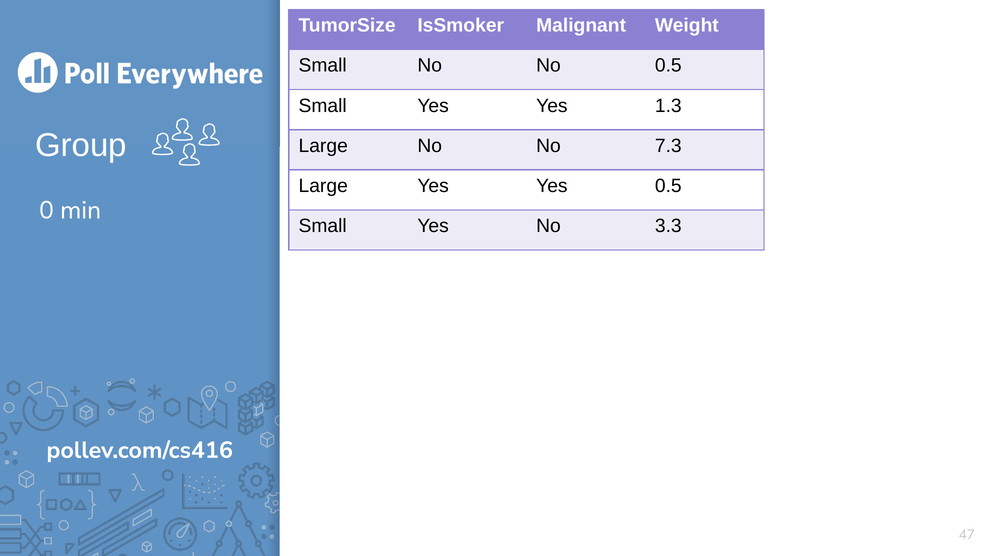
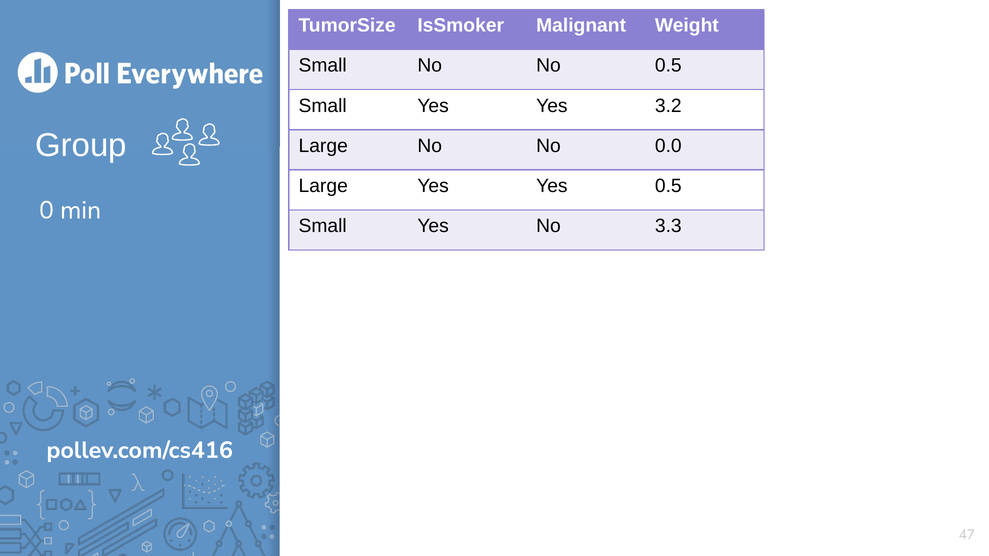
1.3: 1.3 -> 3.2
7.3: 7.3 -> 0.0
